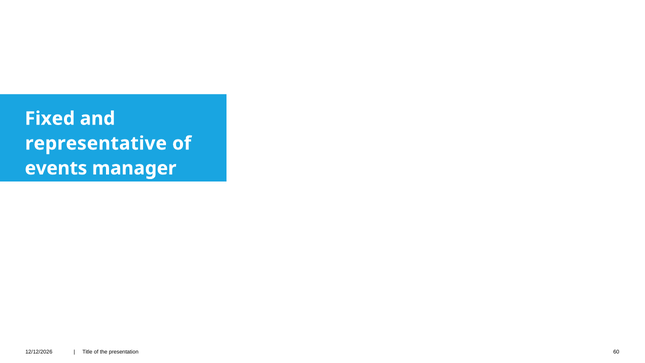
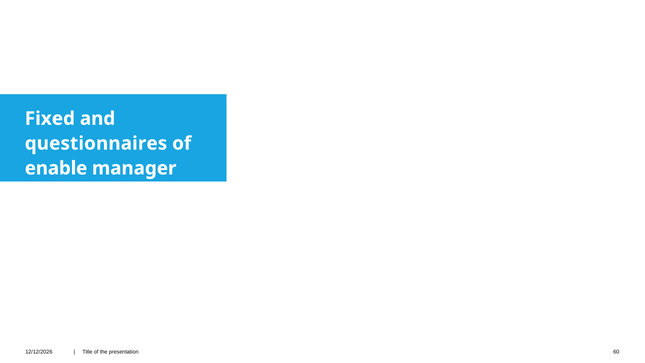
representative: representative -> questionnaires
events: events -> enable
